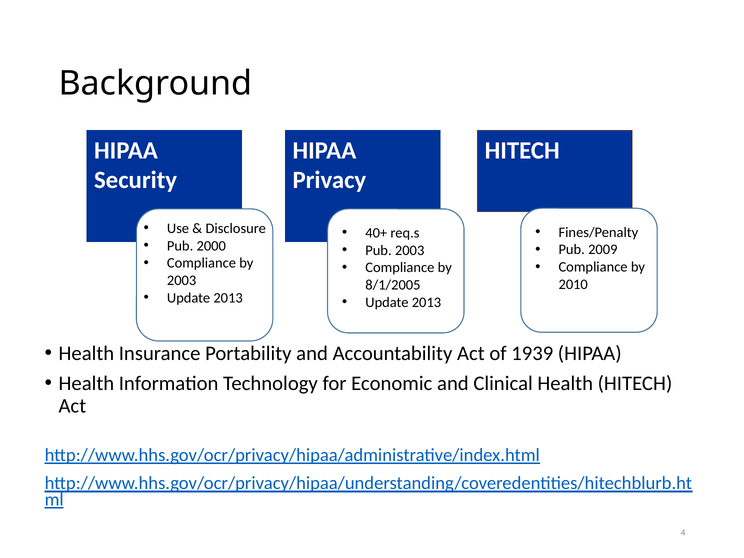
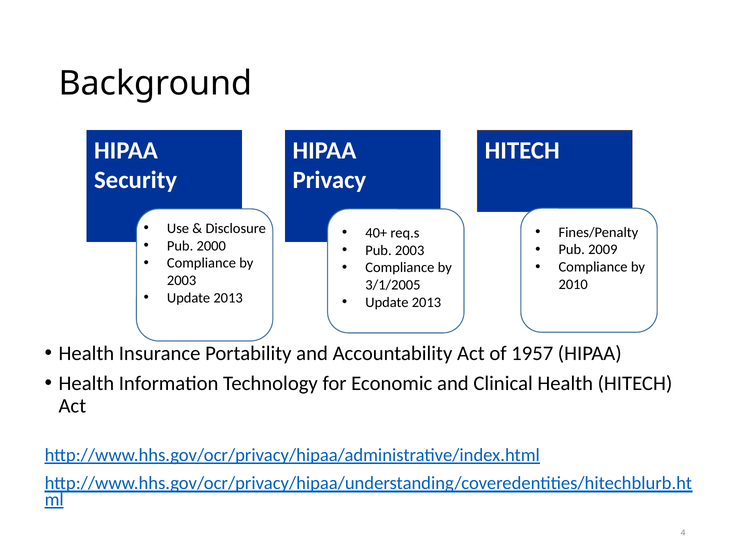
8/1/2005: 8/1/2005 -> 3/1/2005
1939: 1939 -> 1957
